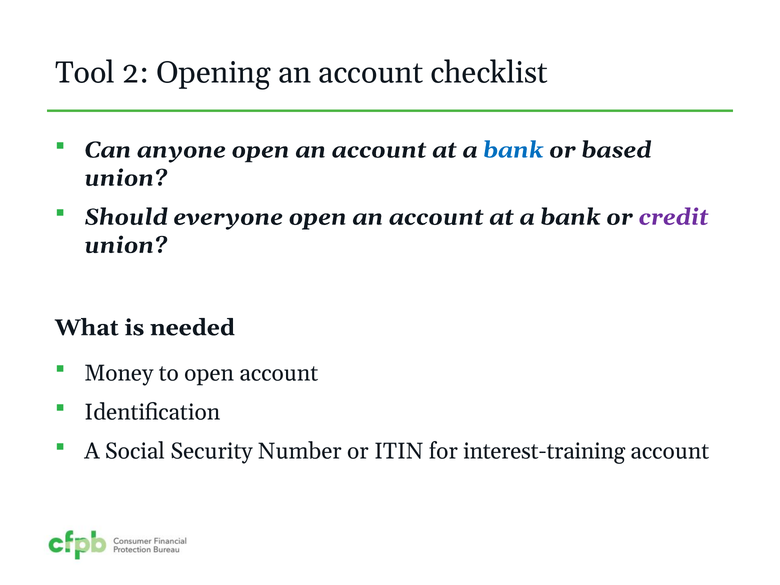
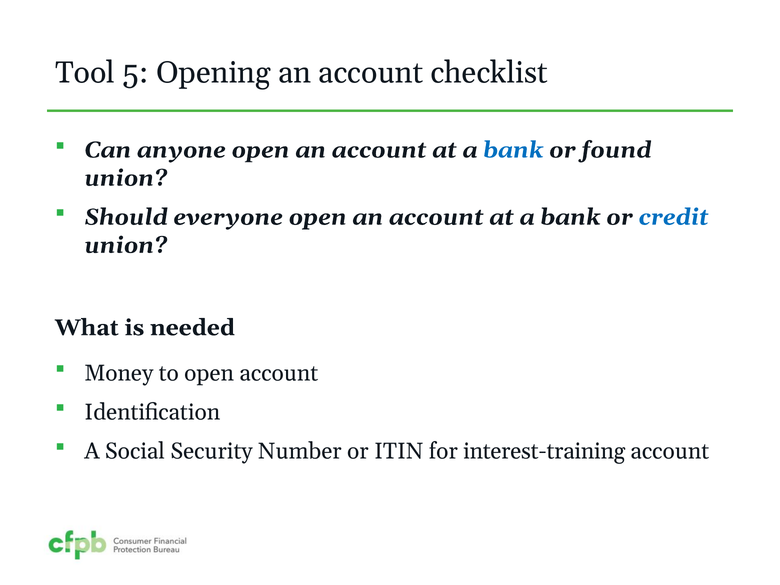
2: 2 -> 5
based: based -> found
credit colour: purple -> blue
